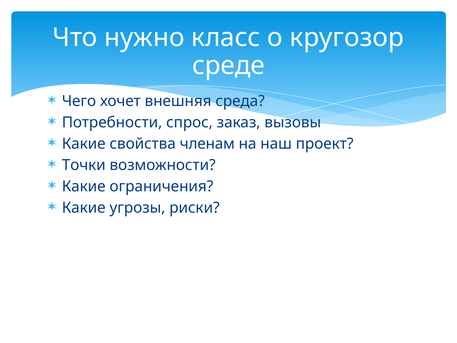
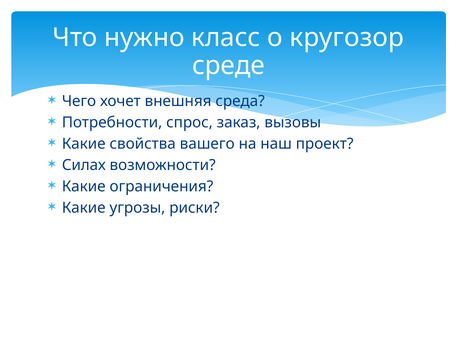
членам: членам -> вашего
Точки: Точки -> Силах
